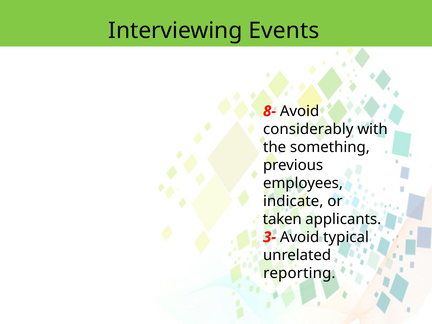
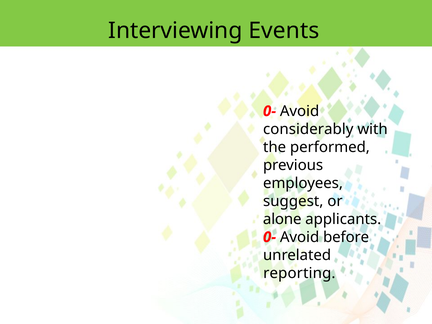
8- at (270, 111): 8- -> 0-
something: something -> performed
indicate: indicate -> suggest
taken: taken -> alone
3- at (270, 237): 3- -> 0-
typical: typical -> before
